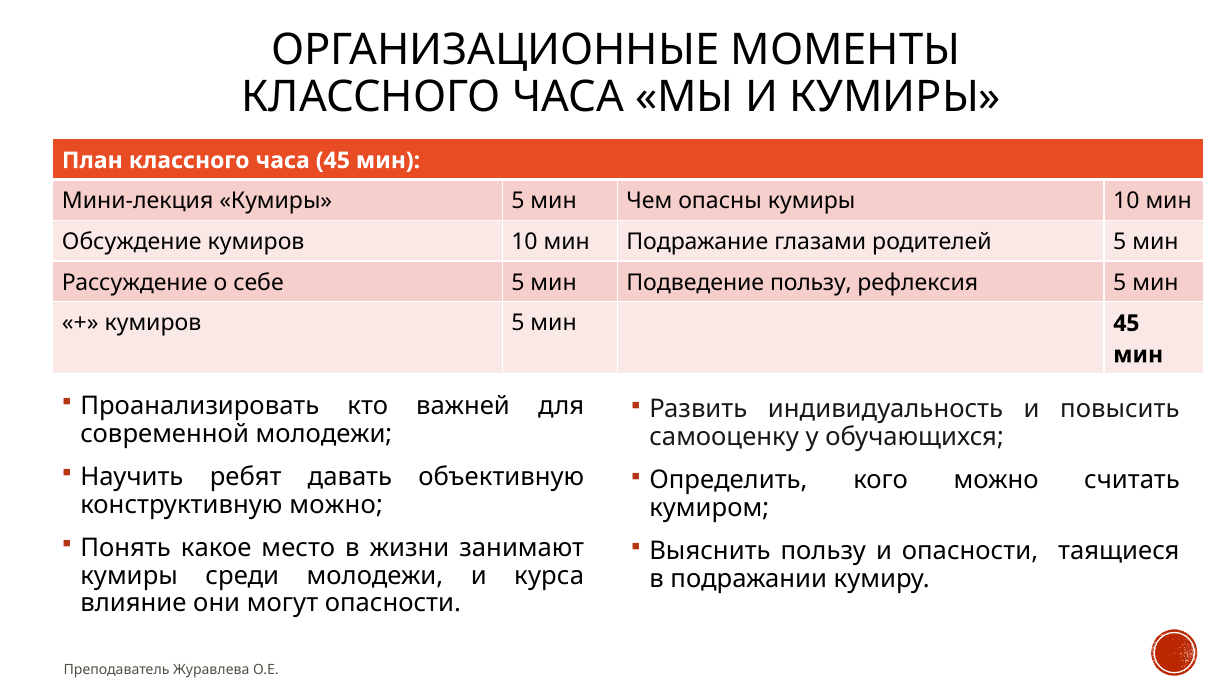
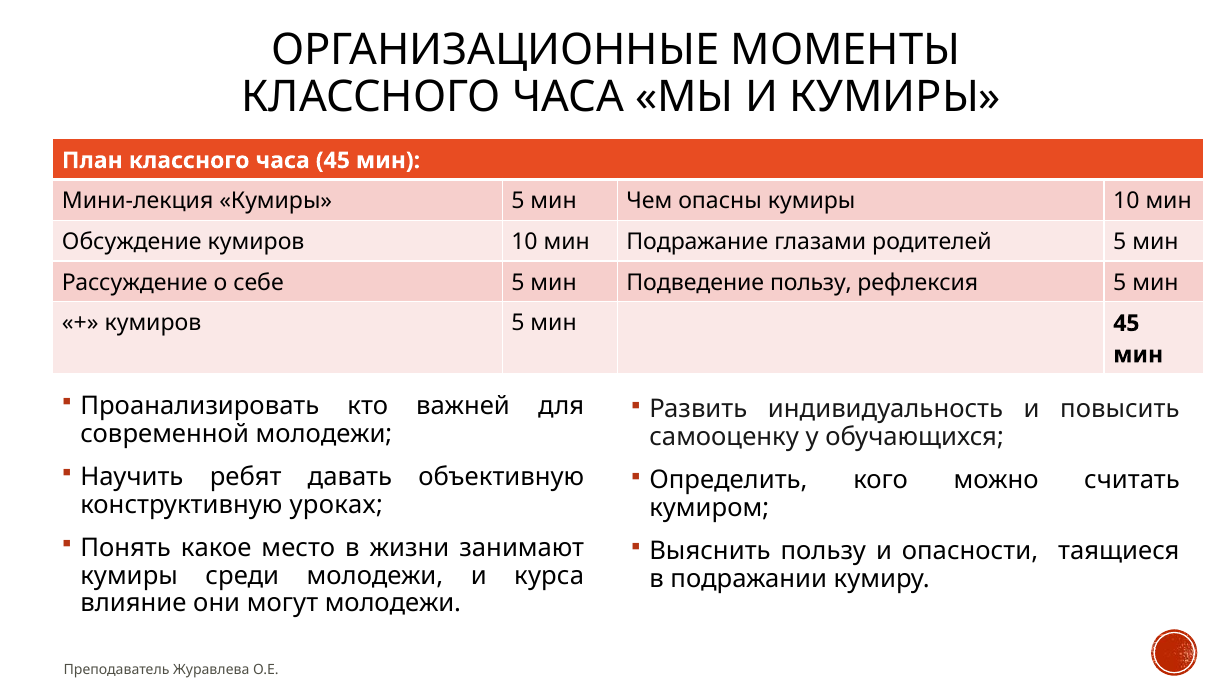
конструктивную можно: можно -> уроках
могут опасности: опасности -> молодежи
